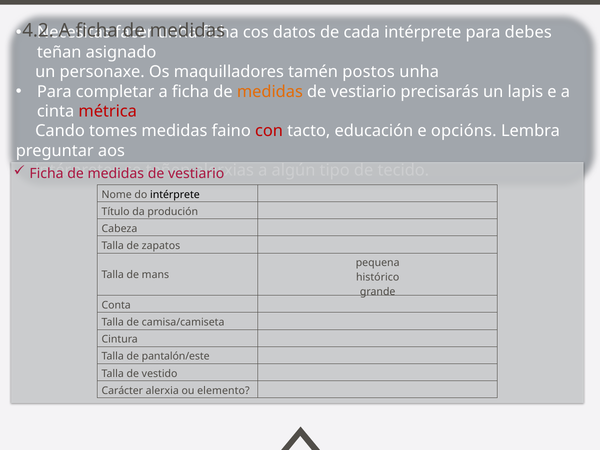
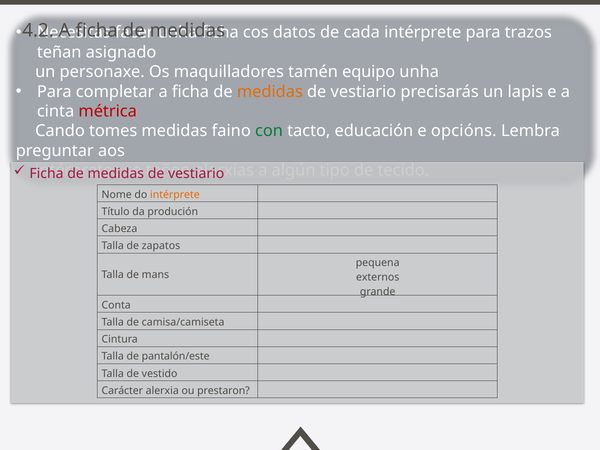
debes: debes -> trazos
postos: postos -> equipo
con colour: red -> green
intérprete at (175, 195) colour: black -> orange
histórico: histórico -> externos
elemento: elemento -> prestaron
